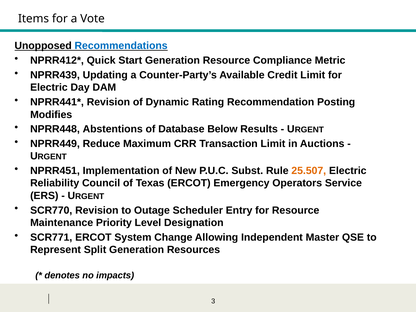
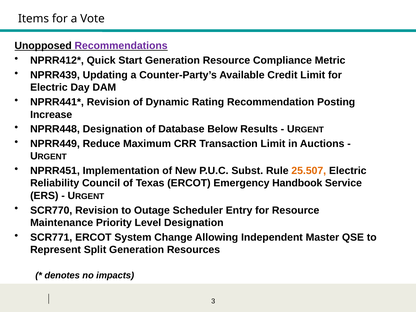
Recommendations colour: blue -> purple
Modifies: Modifies -> Increase
NPRR448 Abstentions: Abstentions -> Designation
Operators: Operators -> Handbook
